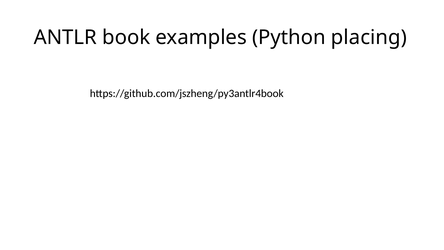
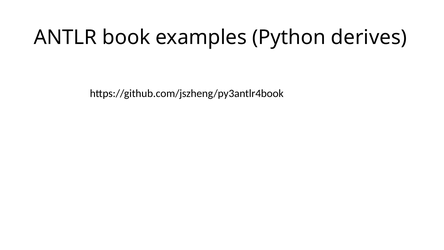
placing: placing -> derives
